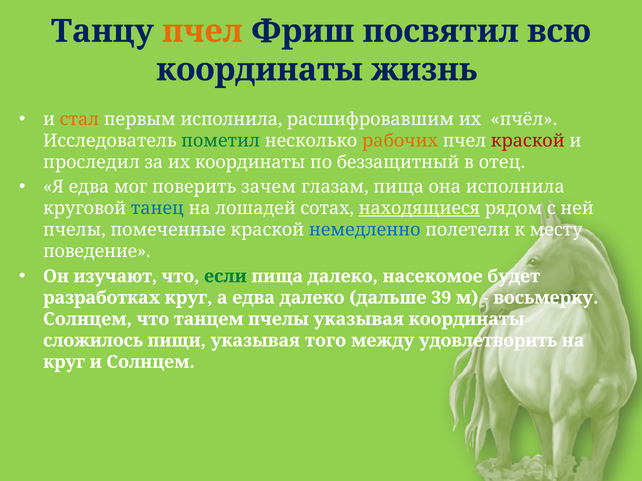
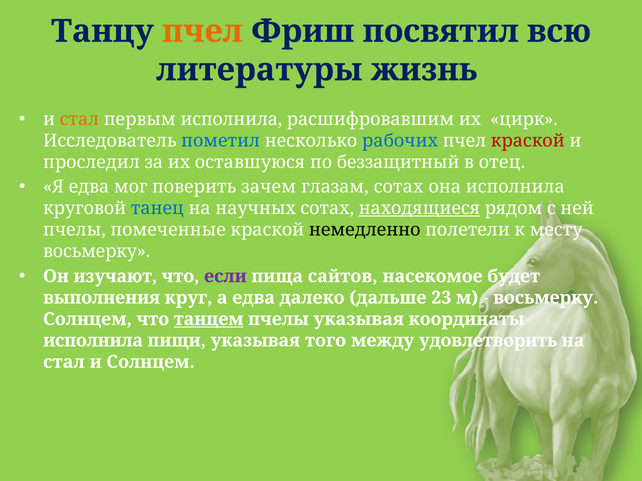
координаты at (260, 70): координаты -> литературы
пчёл: пчёл -> цирк
пометил colour: green -> blue
рабочих colour: orange -> blue
их координаты: координаты -> оставшуюся
глазам пища: пища -> сотах
лошадей: лошадей -> научных
немедленно colour: blue -> black
поведение at (97, 252): поведение -> восьмерку
если colour: green -> purple
пища далеко: далеко -> сайтов
разработках: разработках -> выполнения
39: 39 -> 23
танцем underline: none -> present
сложилось at (93, 341): сложилось -> исполнила
круг at (64, 362): круг -> стал
